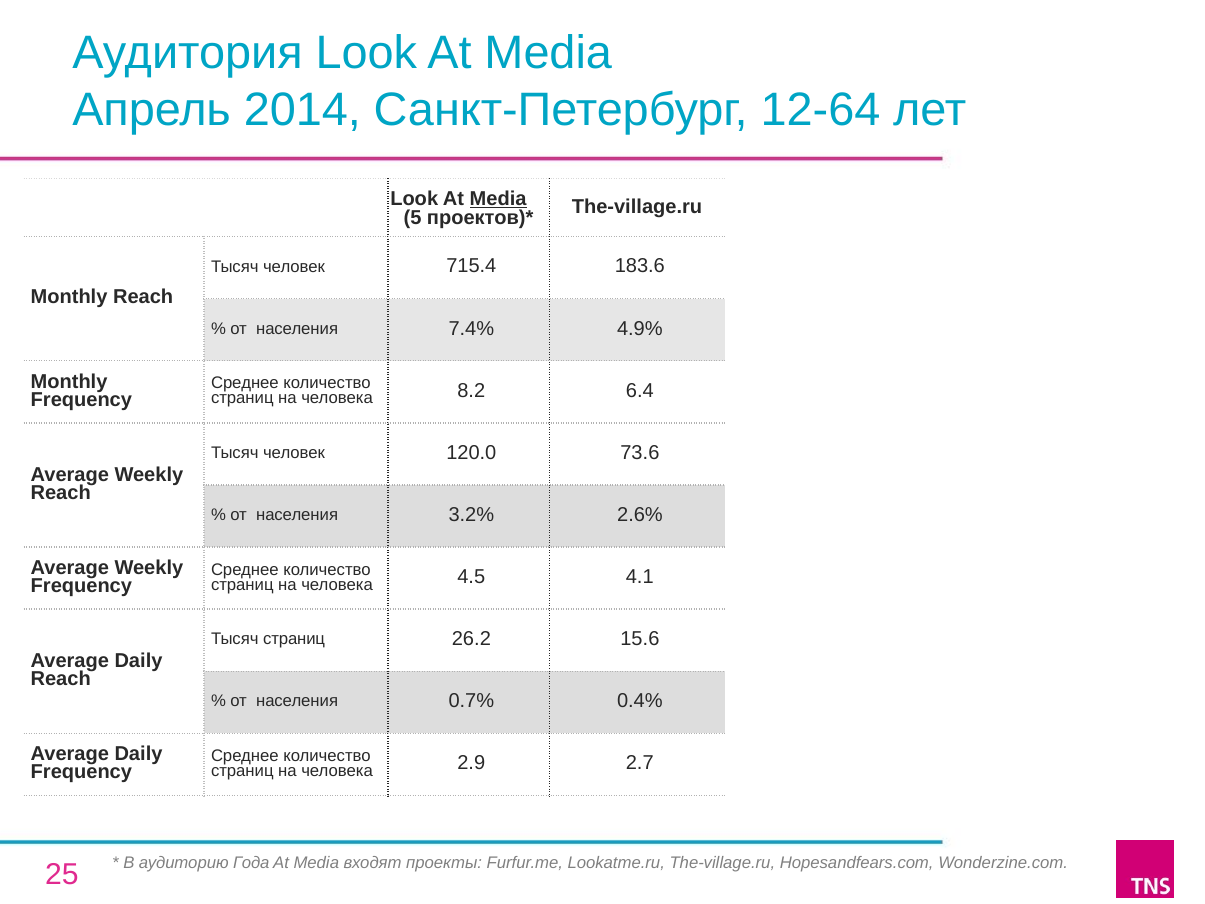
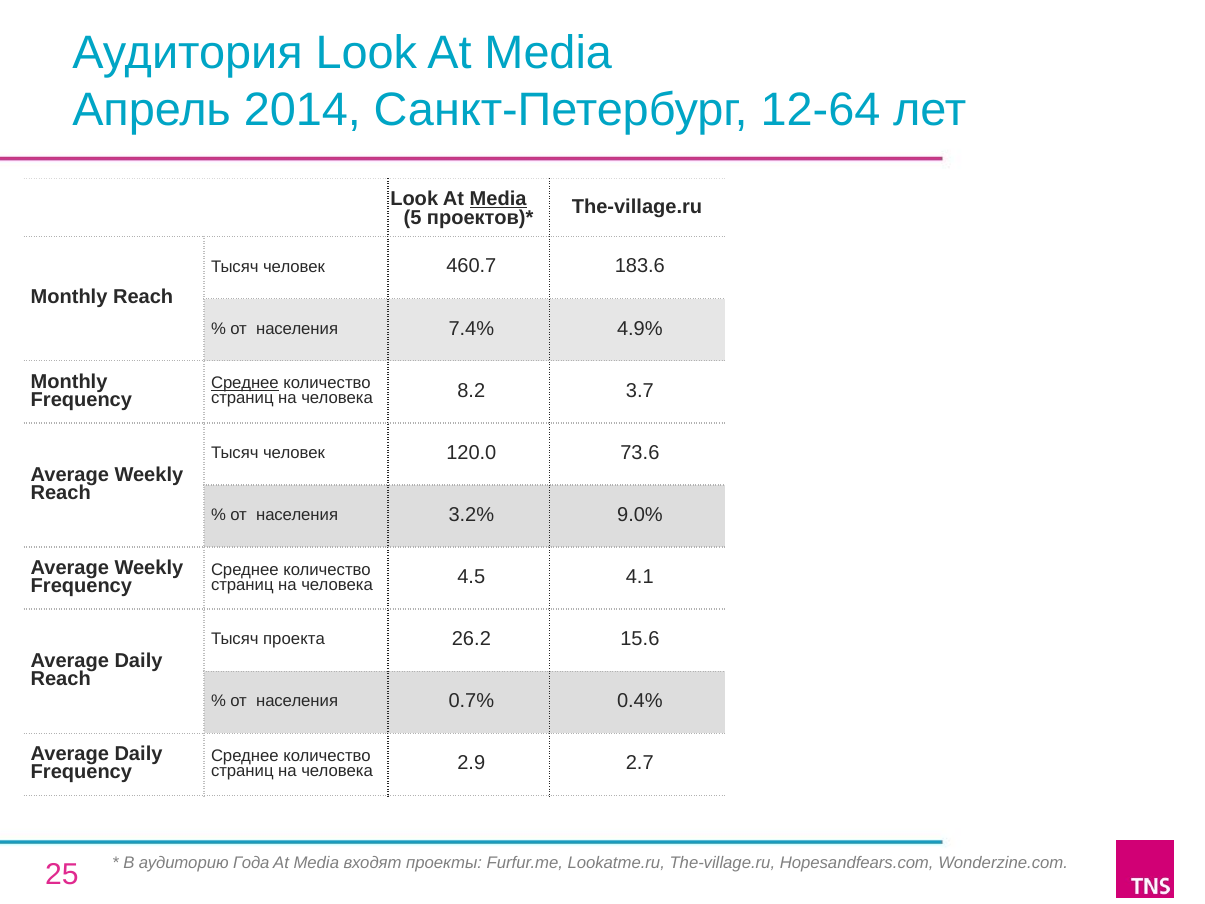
715.4: 715.4 -> 460.7
Среднее at (245, 383) underline: none -> present
6.4: 6.4 -> 3.7
2.6%: 2.6% -> 9.0%
Тысяч страниц: страниц -> проекта
